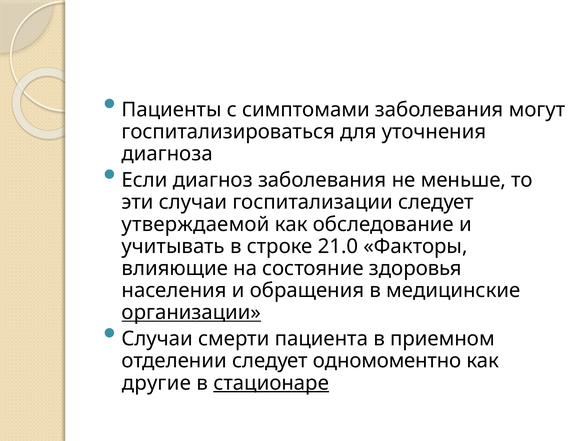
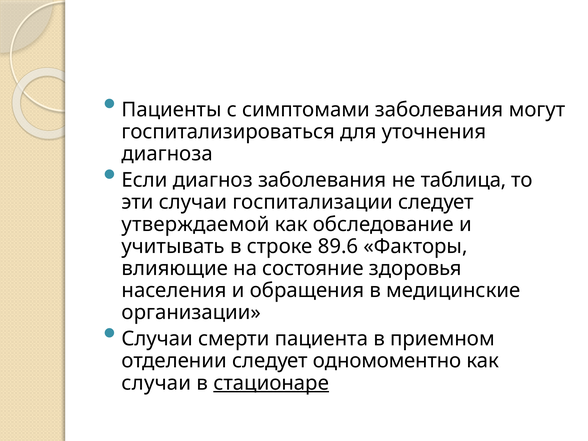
меньше: меньше -> таблица
21.0: 21.0 -> 89.6
организации underline: present -> none
другие at (156, 383): другие -> случаи
